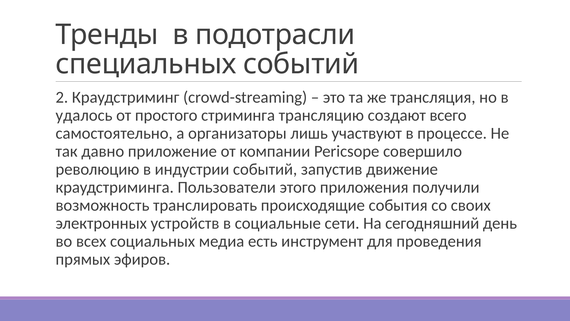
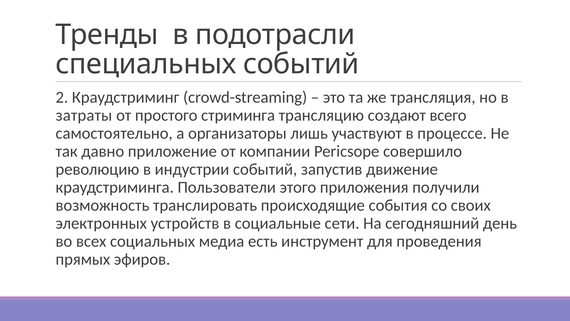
удалось: удалось -> затраты
